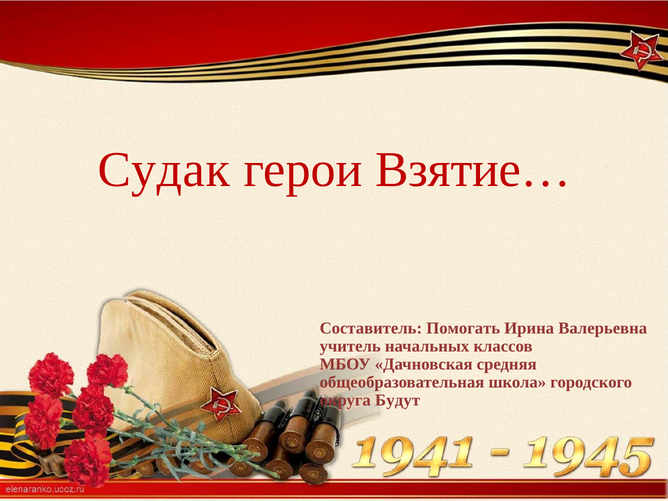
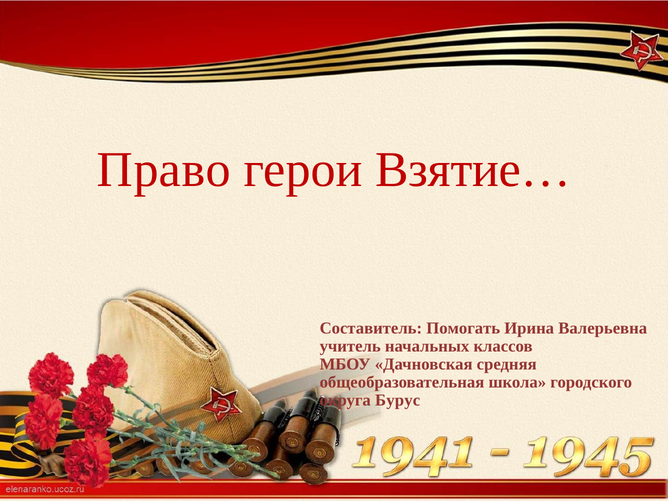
Судак: Судак -> Право
Будут: Будут -> Бурус
